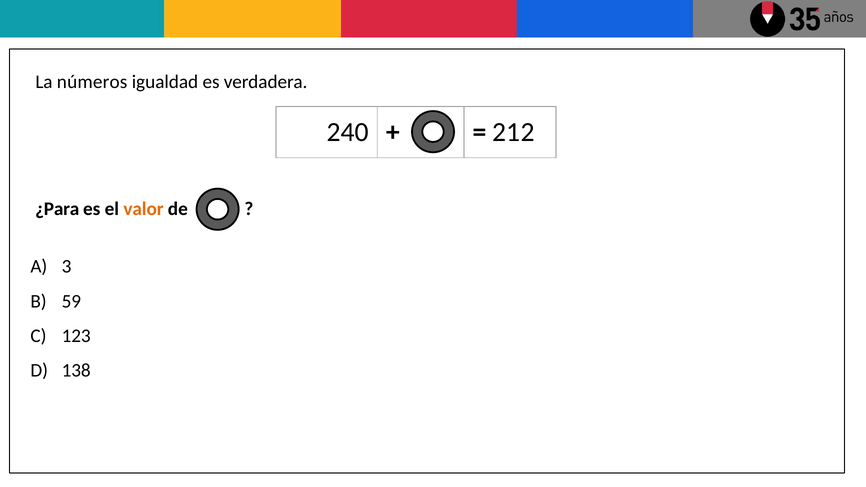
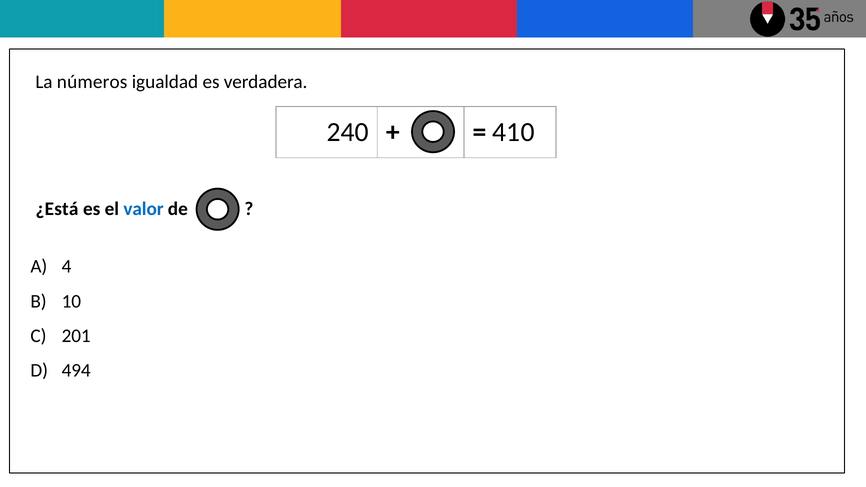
212: 212 -> 410
¿Para: ¿Para -> ¿Está
valor colour: orange -> blue
3: 3 -> 4
59: 59 -> 10
123: 123 -> 201
138: 138 -> 494
